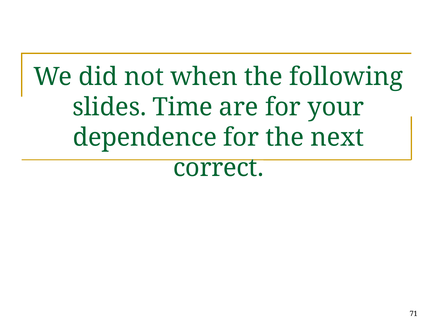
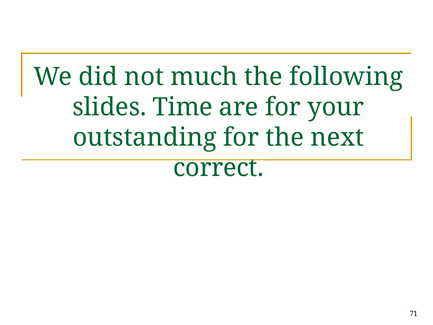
when: when -> much
dependence: dependence -> outstanding
